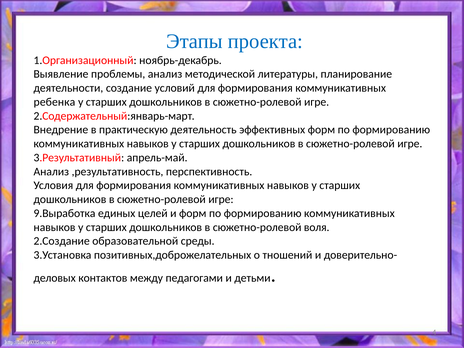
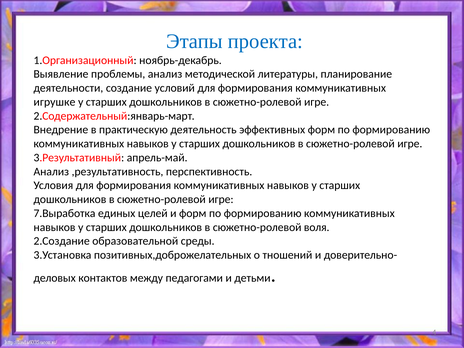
ребенка: ребенка -> игрушке
9.Выработка: 9.Выработка -> 7.Выработка
